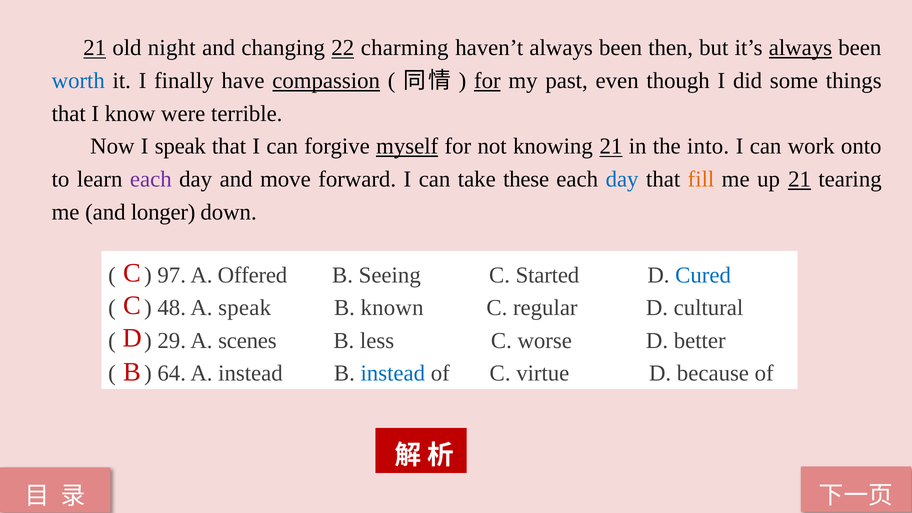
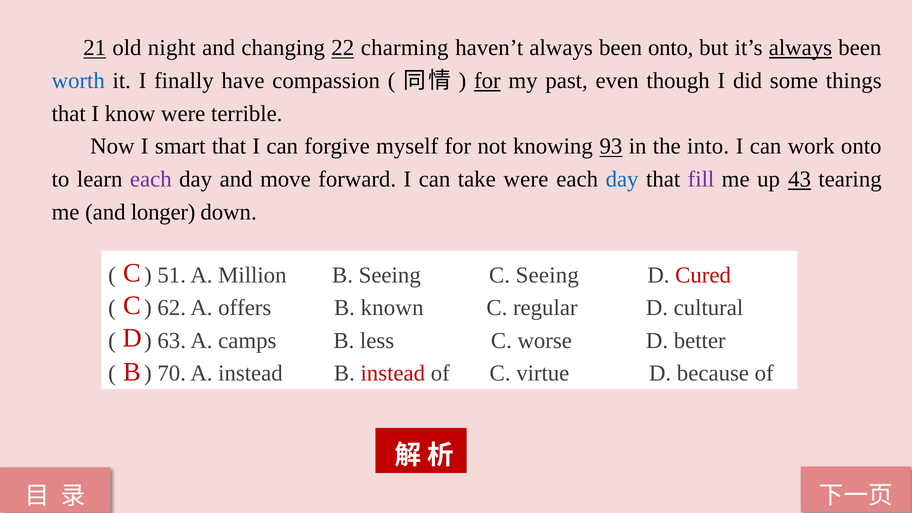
been then: then -> onto
compassion underline: present -> none
I speak: speak -> smart
myself underline: present -> none
knowing 21: 21 -> 93
take these: these -> were
fill colour: orange -> purple
up 21: 21 -> 43
97: 97 -> 51
Offered: Offered -> Million
C Started: Started -> Seeing
Cured colour: blue -> red
48: 48 -> 62
A speak: speak -> offers
29: 29 -> 63
scenes: scenes -> camps
64: 64 -> 70
instead at (393, 373) colour: blue -> red
